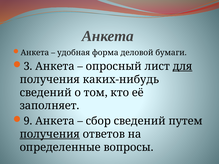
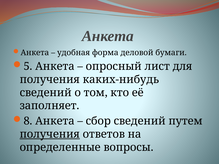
3: 3 -> 5
для underline: present -> none
9: 9 -> 8
